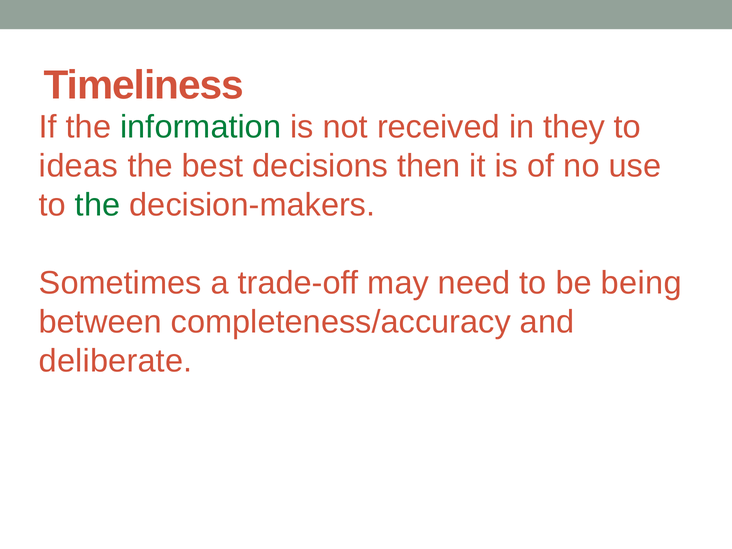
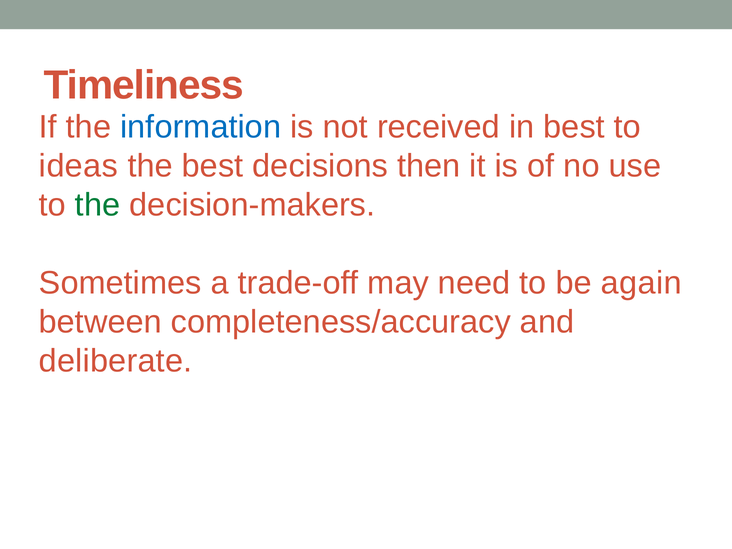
information colour: green -> blue
in they: they -> best
being: being -> again
